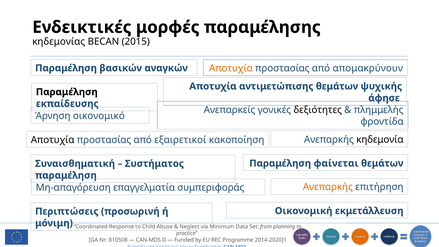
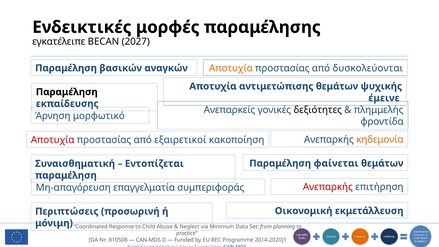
κηδεμονίας: κηδεμονίας -> εγκατέλειπε
2015: 2015 -> 2027
απομακρύνουν: απομακρύνουν -> δυσκολεύονται
άφησε: άφησε -> έμεινε
οικονομικό: οικονομικό -> μορφωτικό
κηδεμονία colour: black -> orange
Αποτυχία at (53, 140) colour: black -> red
Συστήματος at (154, 164): Συστήματος -> Εντοπίζεται
Ανεπαρκής at (328, 187) colour: orange -> red
